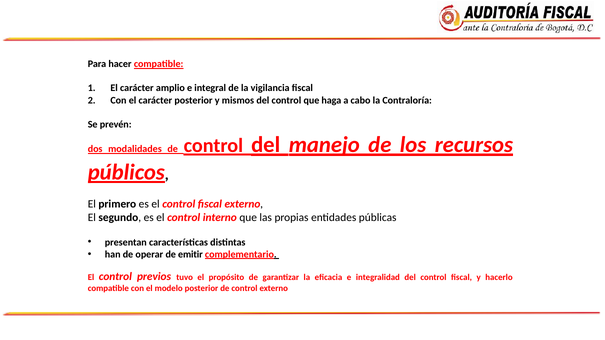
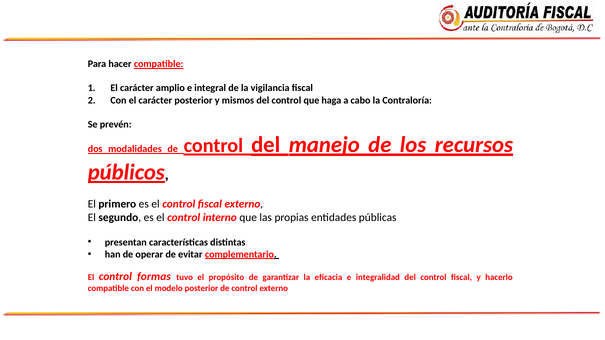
emitir: emitir -> evitar
previos: previos -> formas
